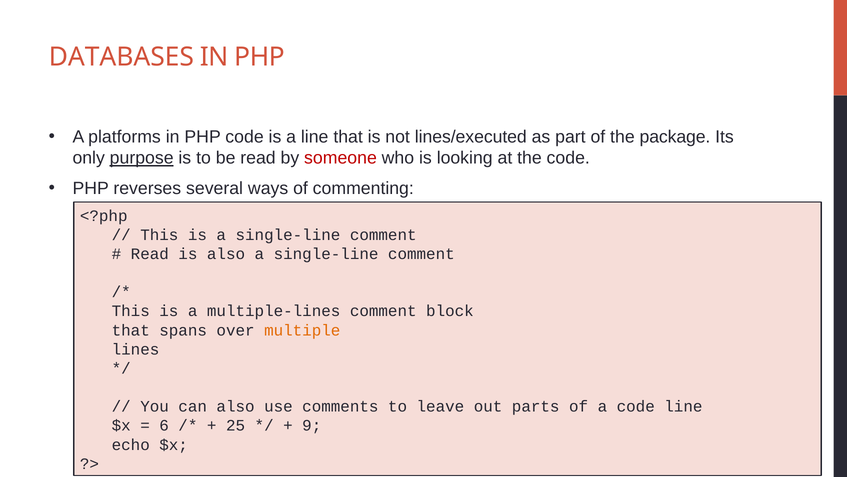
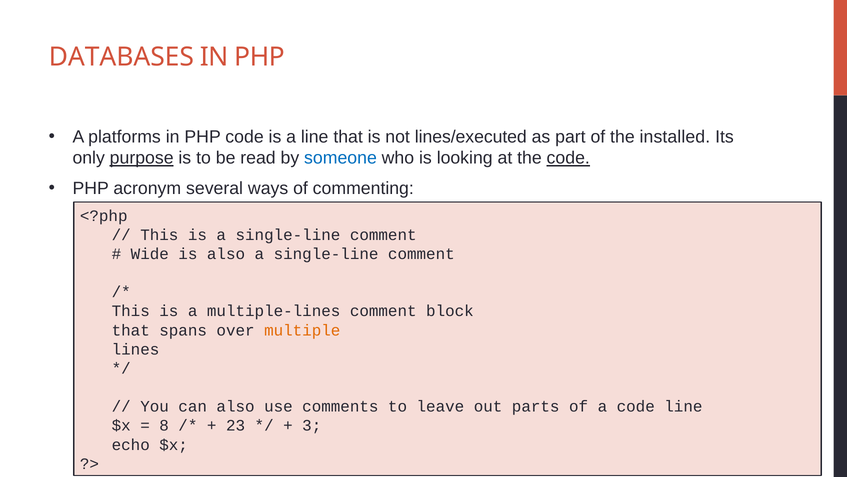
package: package -> installed
someone colour: red -> blue
code at (568, 158) underline: none -> present
reverses: reverses -> acronym
Read at (150, 254): Read -> Wide
6: 6 -> 8
25: 25 -> 23
9: 9 -> 3
